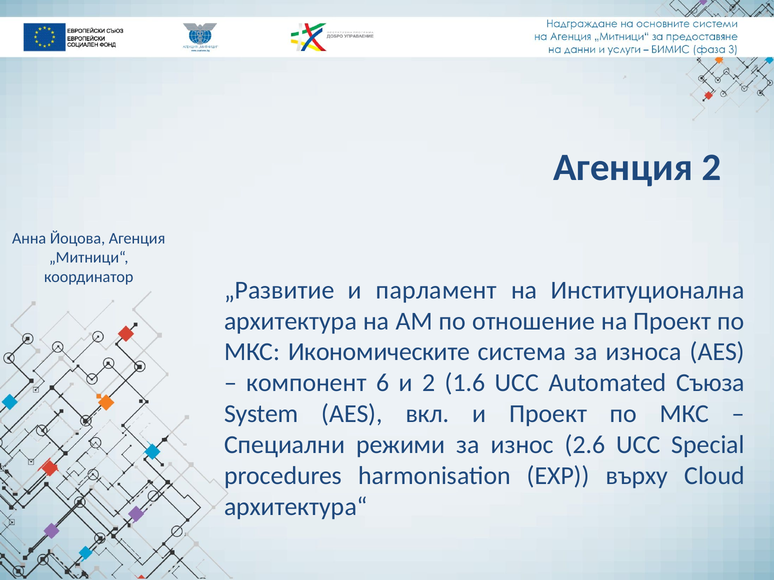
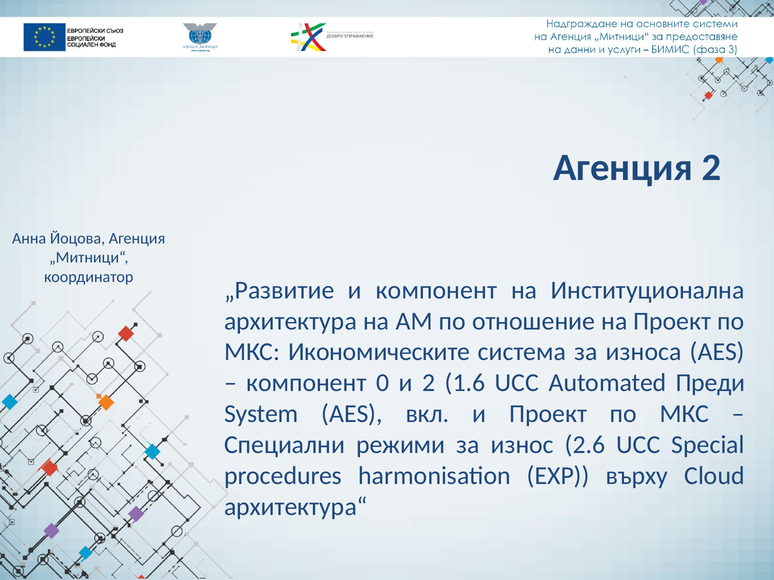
и парламент: парламент -> компонент
6: 6 -> 0
Съюза: Съюза -> Преди
